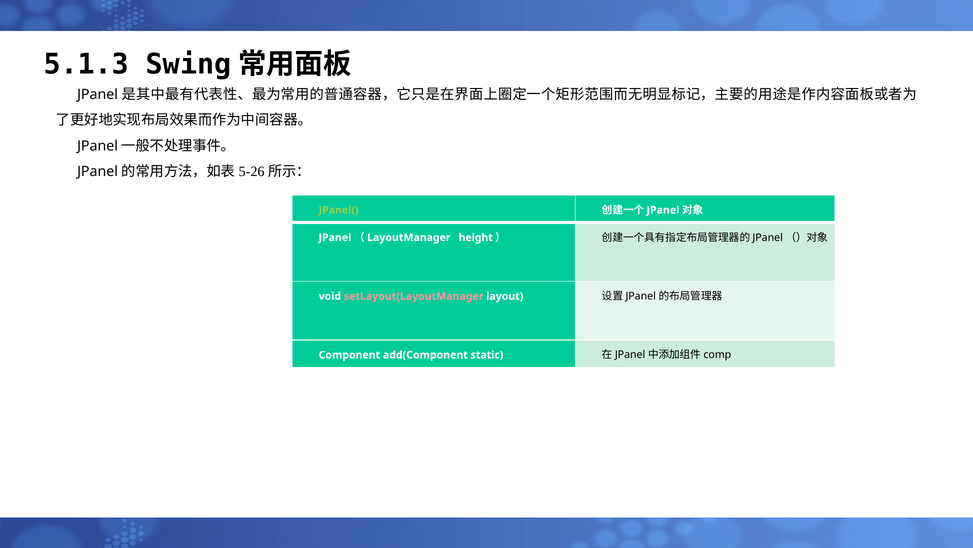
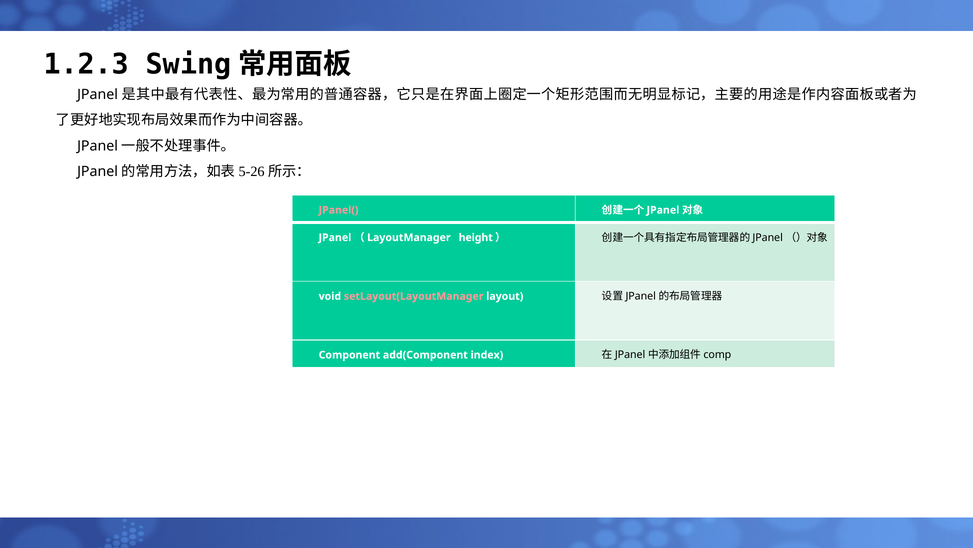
5.1.3: 5.1.3 -> 1.2.3
JPanel( colour: light green -> pink
static: static -> index
